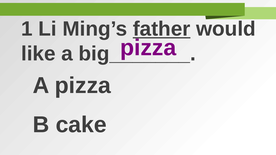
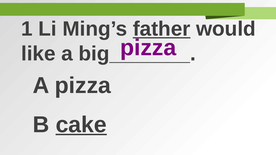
cake underline: none -> present
